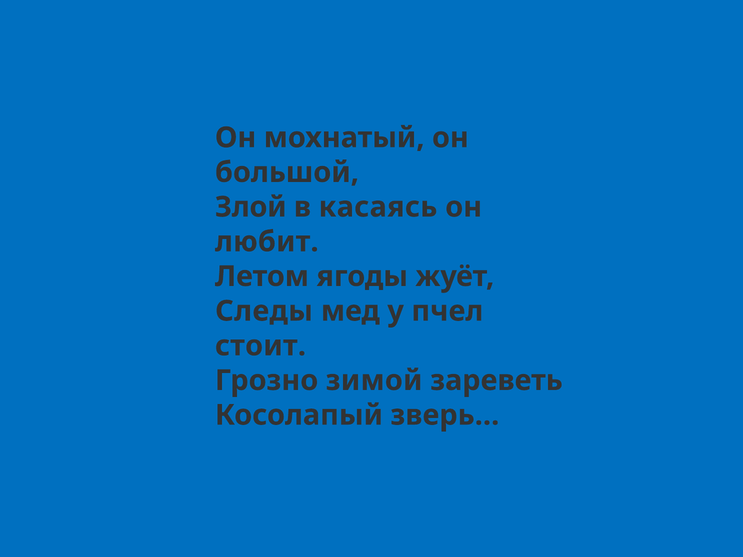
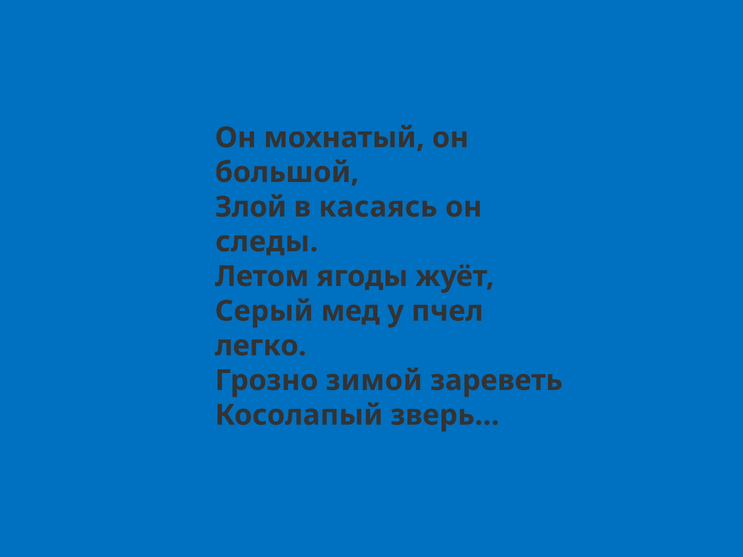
любит: любит -> следы
Следы: Следы -> Серый
стоит: стоит -> легко
